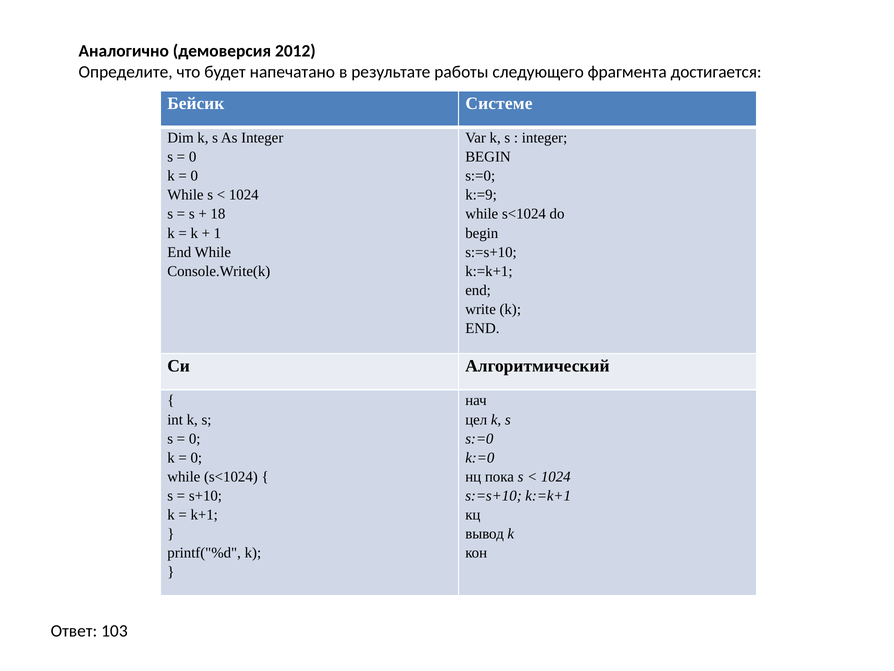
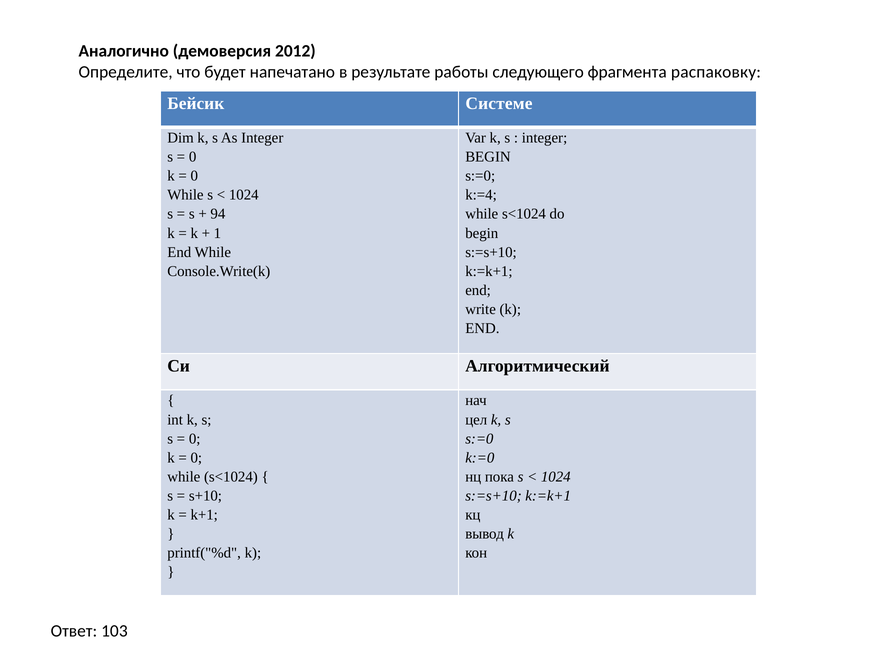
достигается: достигается -> распаковку
k:=9: k:=9 -> k:=4
18: 18 -> 94
